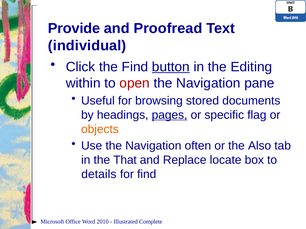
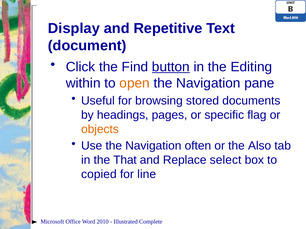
Provide: Provide -> Display
Proofread: Proofread -> Repetitive
individual: individual -> document
open colour: red -> orange
pages underline: present -> none
locate: locate -> select
details: details -> copied
for find: find -> line
